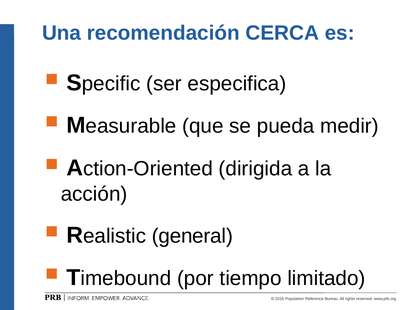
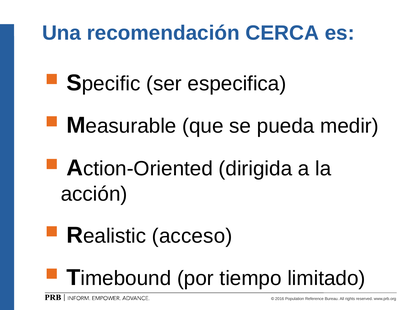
general: general -> acceso
